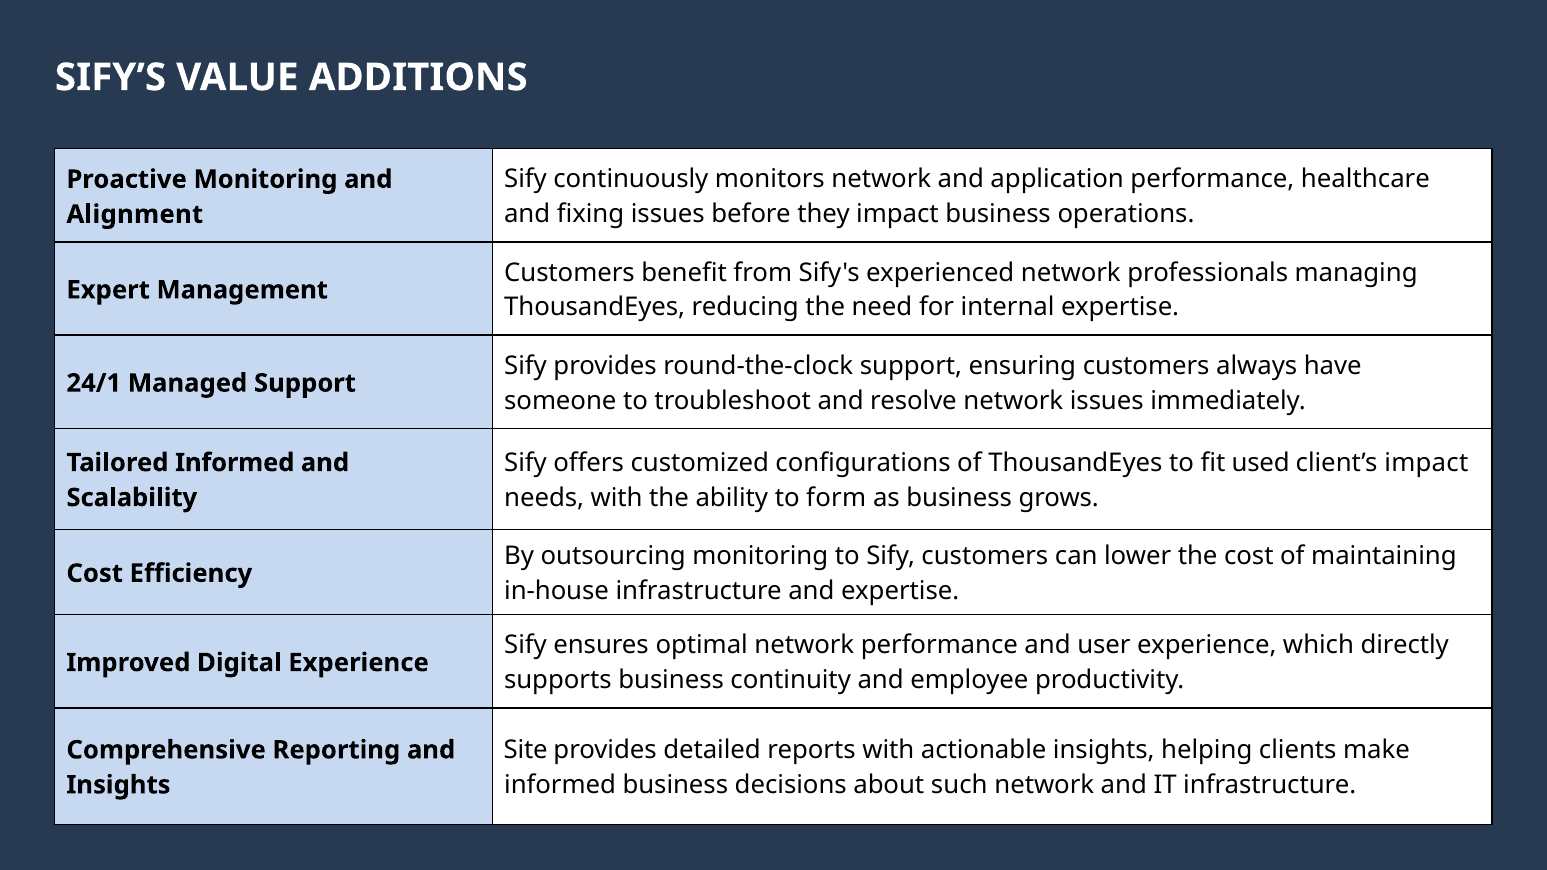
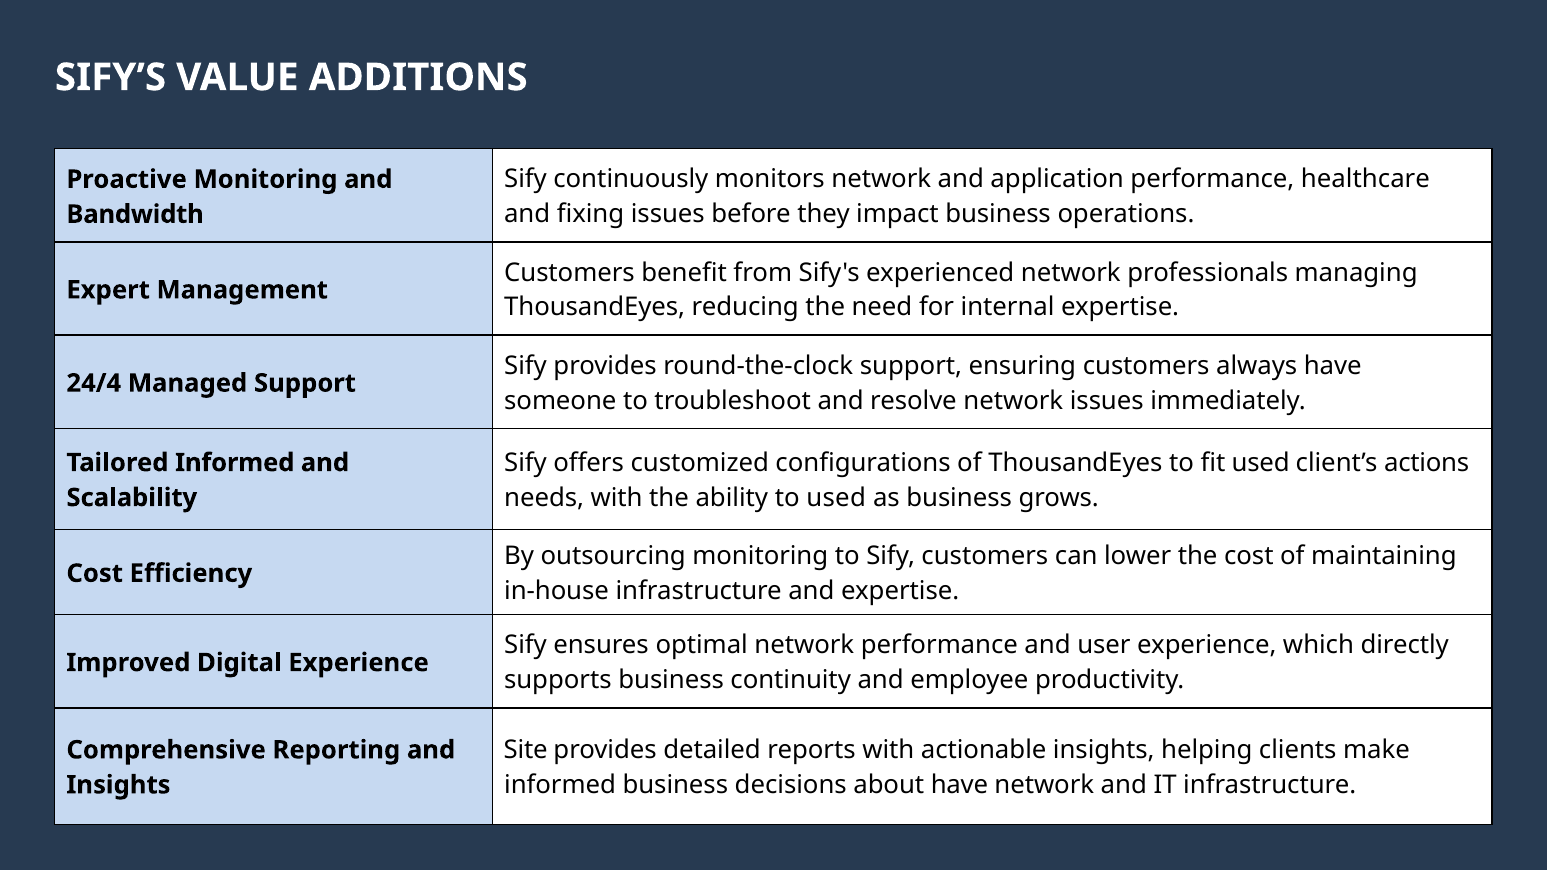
Alignment: Alignment -> Bandwidth
24/1: 24/1 -> 24/4
client’s impact: impact -> actions
to form: form -> used
about such: such -> have
